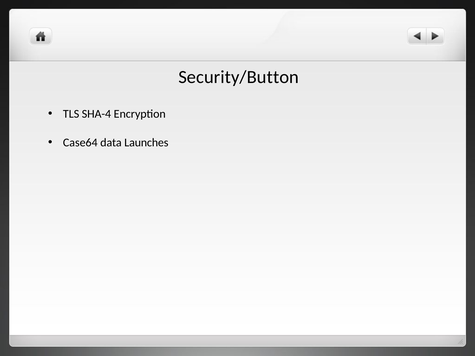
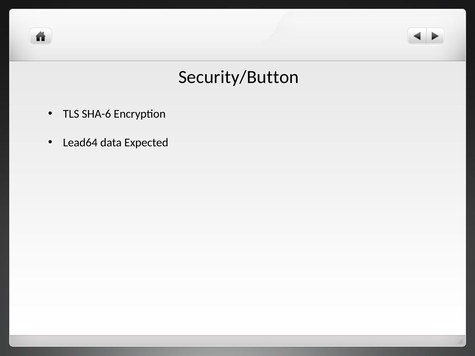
SHA-4: SHA-4 -> SHA-6
Case64: Case64 -> Lead64
Launches: Launches -> Expected
